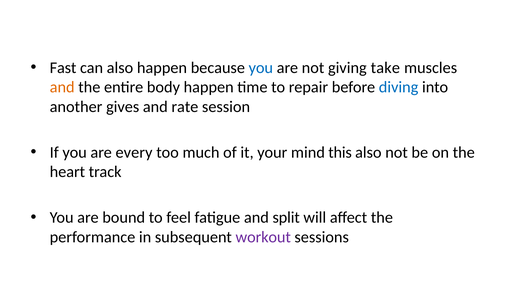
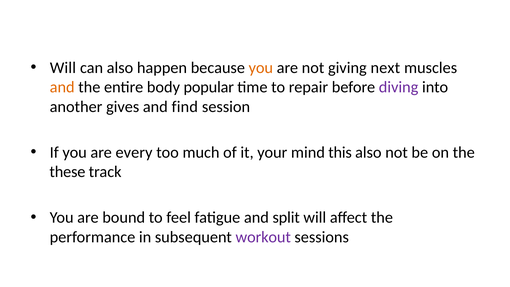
Fast at (63, 68): Fast -> Will
you at (261, 68) colour: blue -> orange
take: take -> next
body happen: happen -> popular
diving colour: blue -> purple
rate: rate -> find
heart: heart -> these
